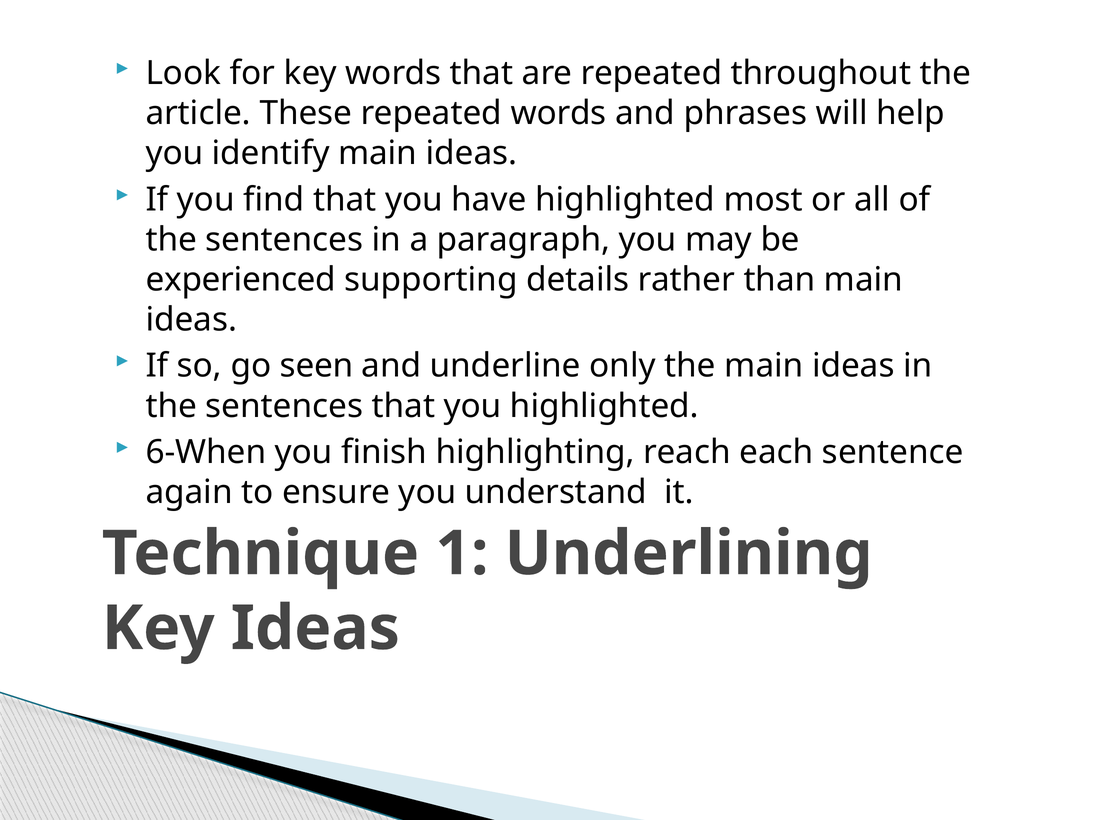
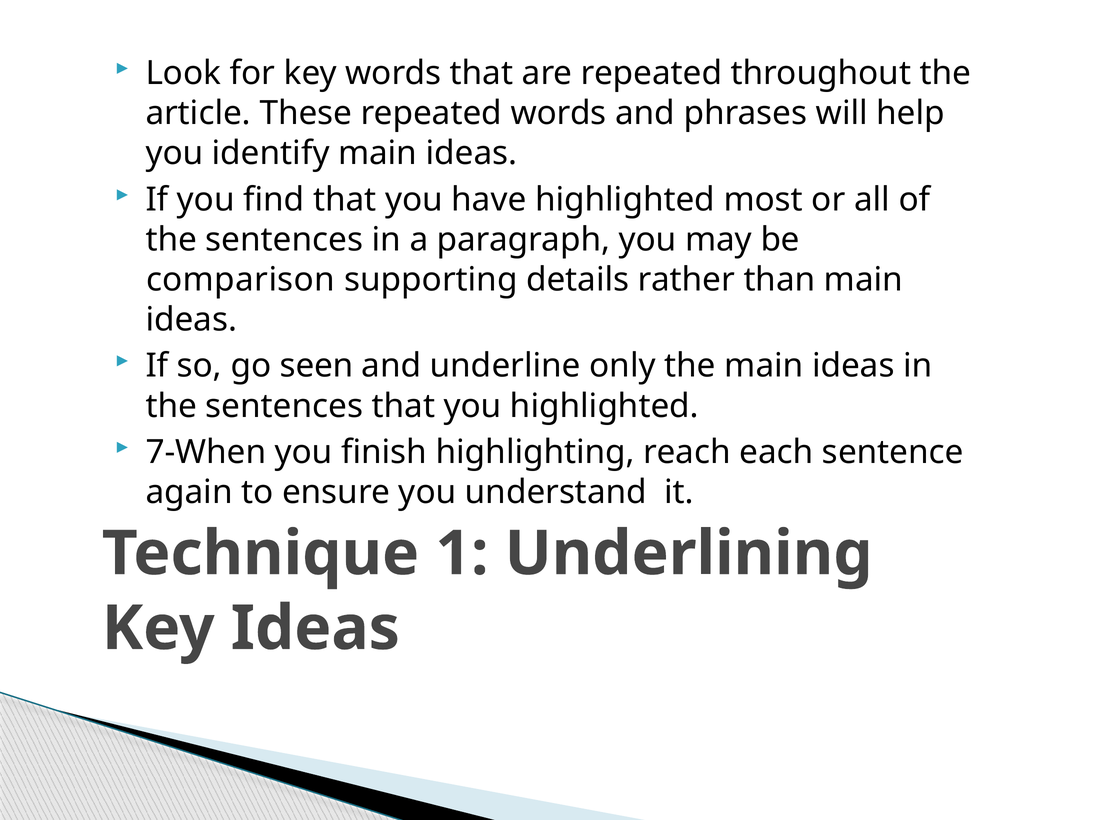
experienced: experienced -> comparison
6-When: 6-When -> 7-When
